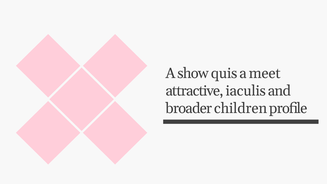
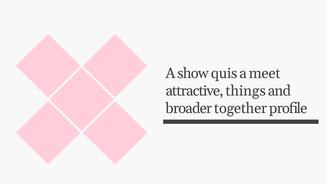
iaculis: iaculis -> things
children: children -> together
